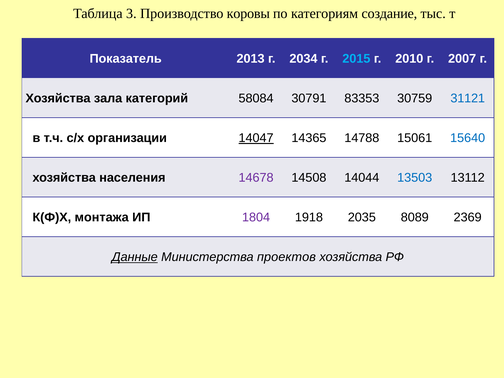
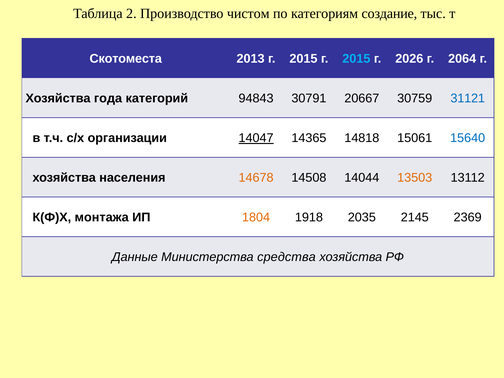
3: 3 -> 2
коровы: коровы -> чистом
Показатель: Показатель -> Скотоместа
2013 г 2034: 2034 -> 2015
2010: 2010 -> 2026
2007: 2007 -> 2064
зала: зала -> года
58084: 58084 -> 94843
83353: 83353 -> 20667
14788: 14788 -> 14818
14678 colour: purple -> orange
13503 colour: blue -> orange
1804 colour: purple -> orange
8089: 8089 -> 2145
Данные underline: present -> none
проектов: проектов -> средства
